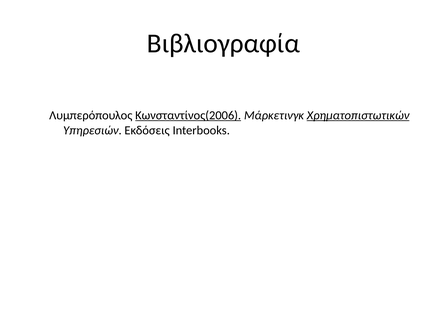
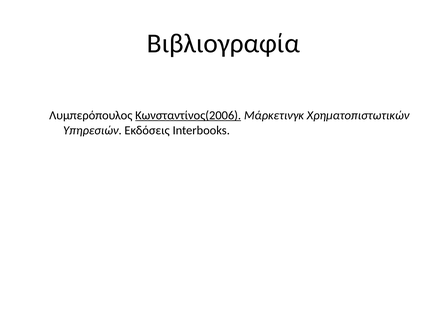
Χρηματοπιστωτικών underline: present -> none
